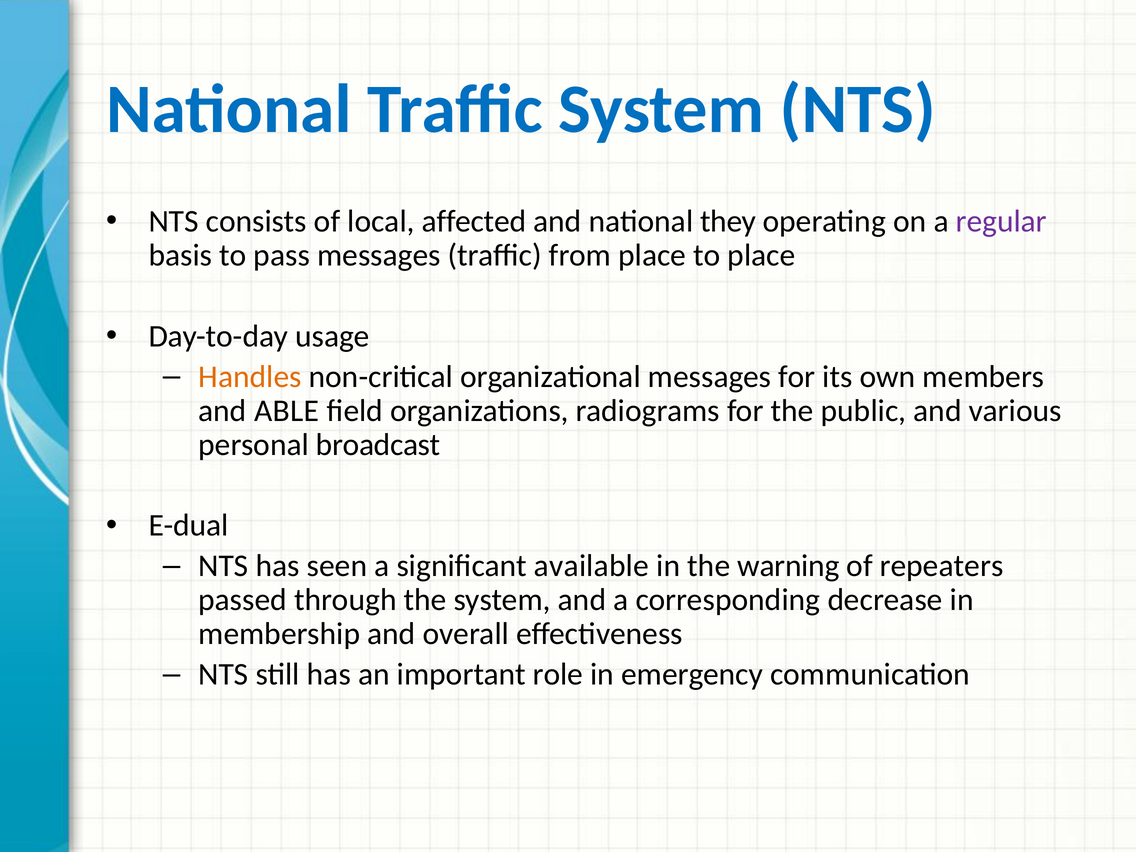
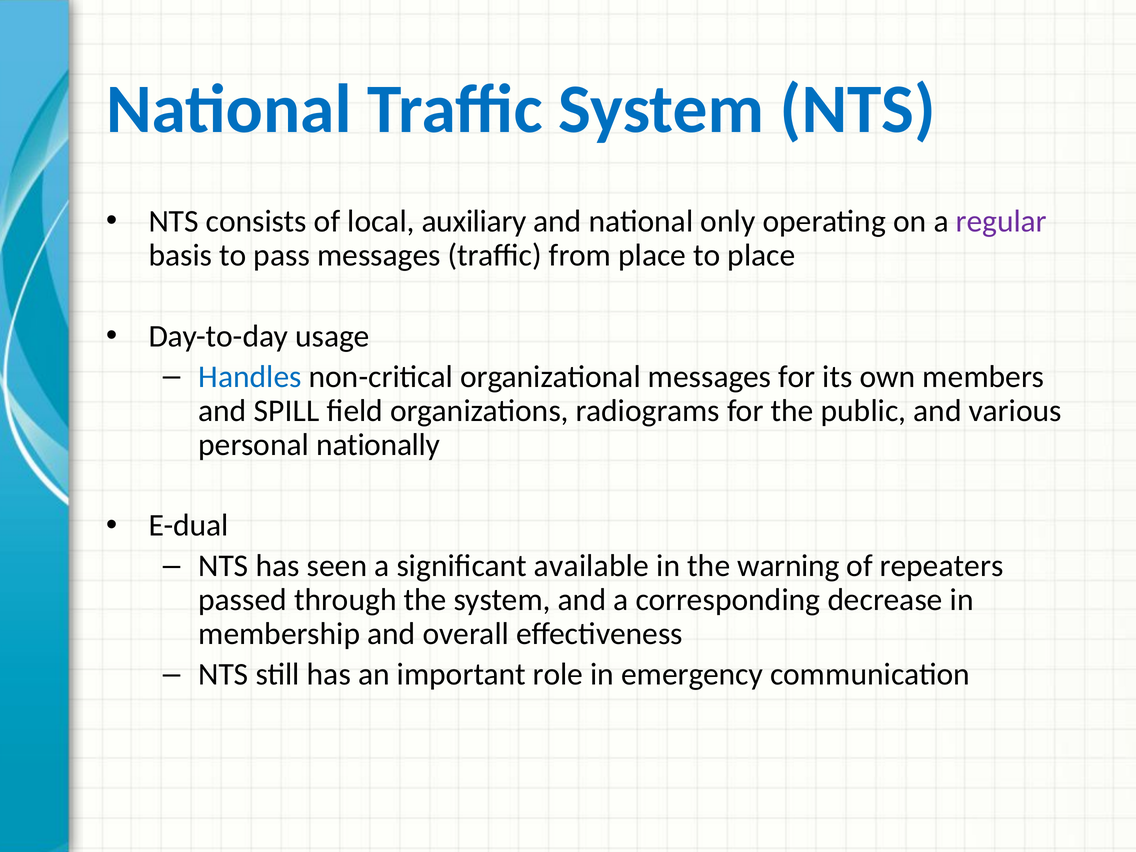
affected: affected -> auxiliary
they: they -> only
Handles colour: orange -> blue
ABLE: ABLE -> SPILL
broadcast: broadcast -> nationally
